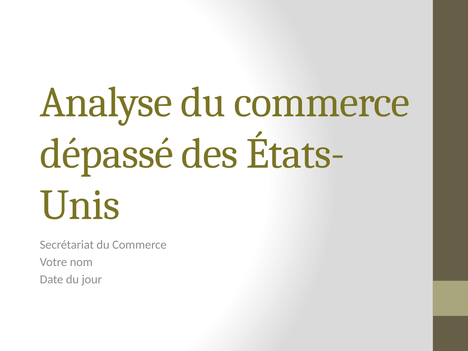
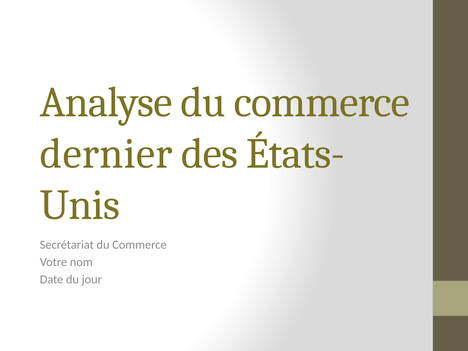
dépassé: dépassé -> dernier
